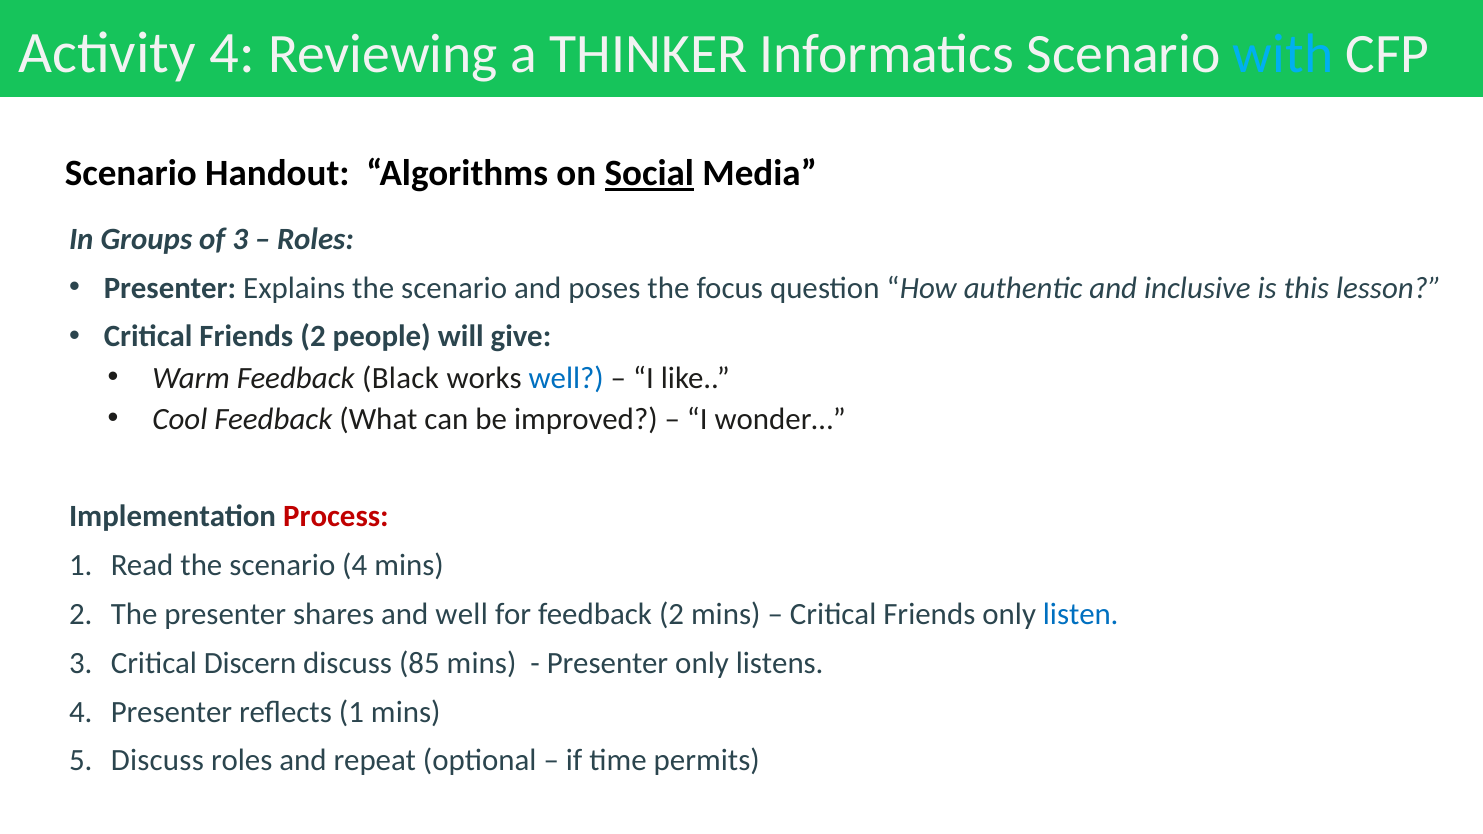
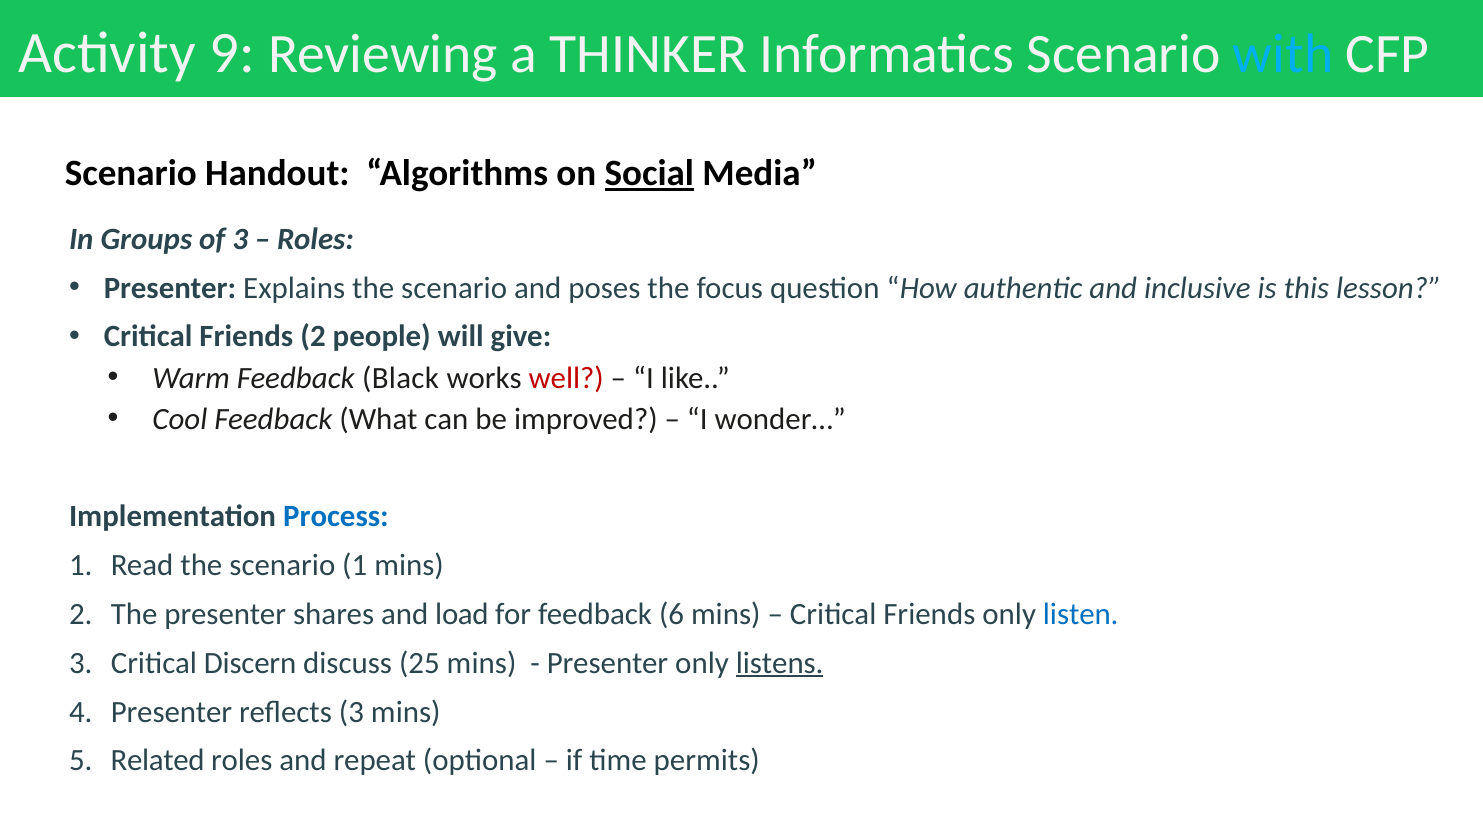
Activity 4: 4 -> 9
well at (566, 378) colour: blue -> red
Process colour: red -> blue
scenario 4: 4 -> 1
and well: well -> load
feedback 2: 2 -> 6
85: 85 -> 25
listens underline: none -> present
reflects 1: 1 -> 3
5 Discuss: Discuss -> Related
